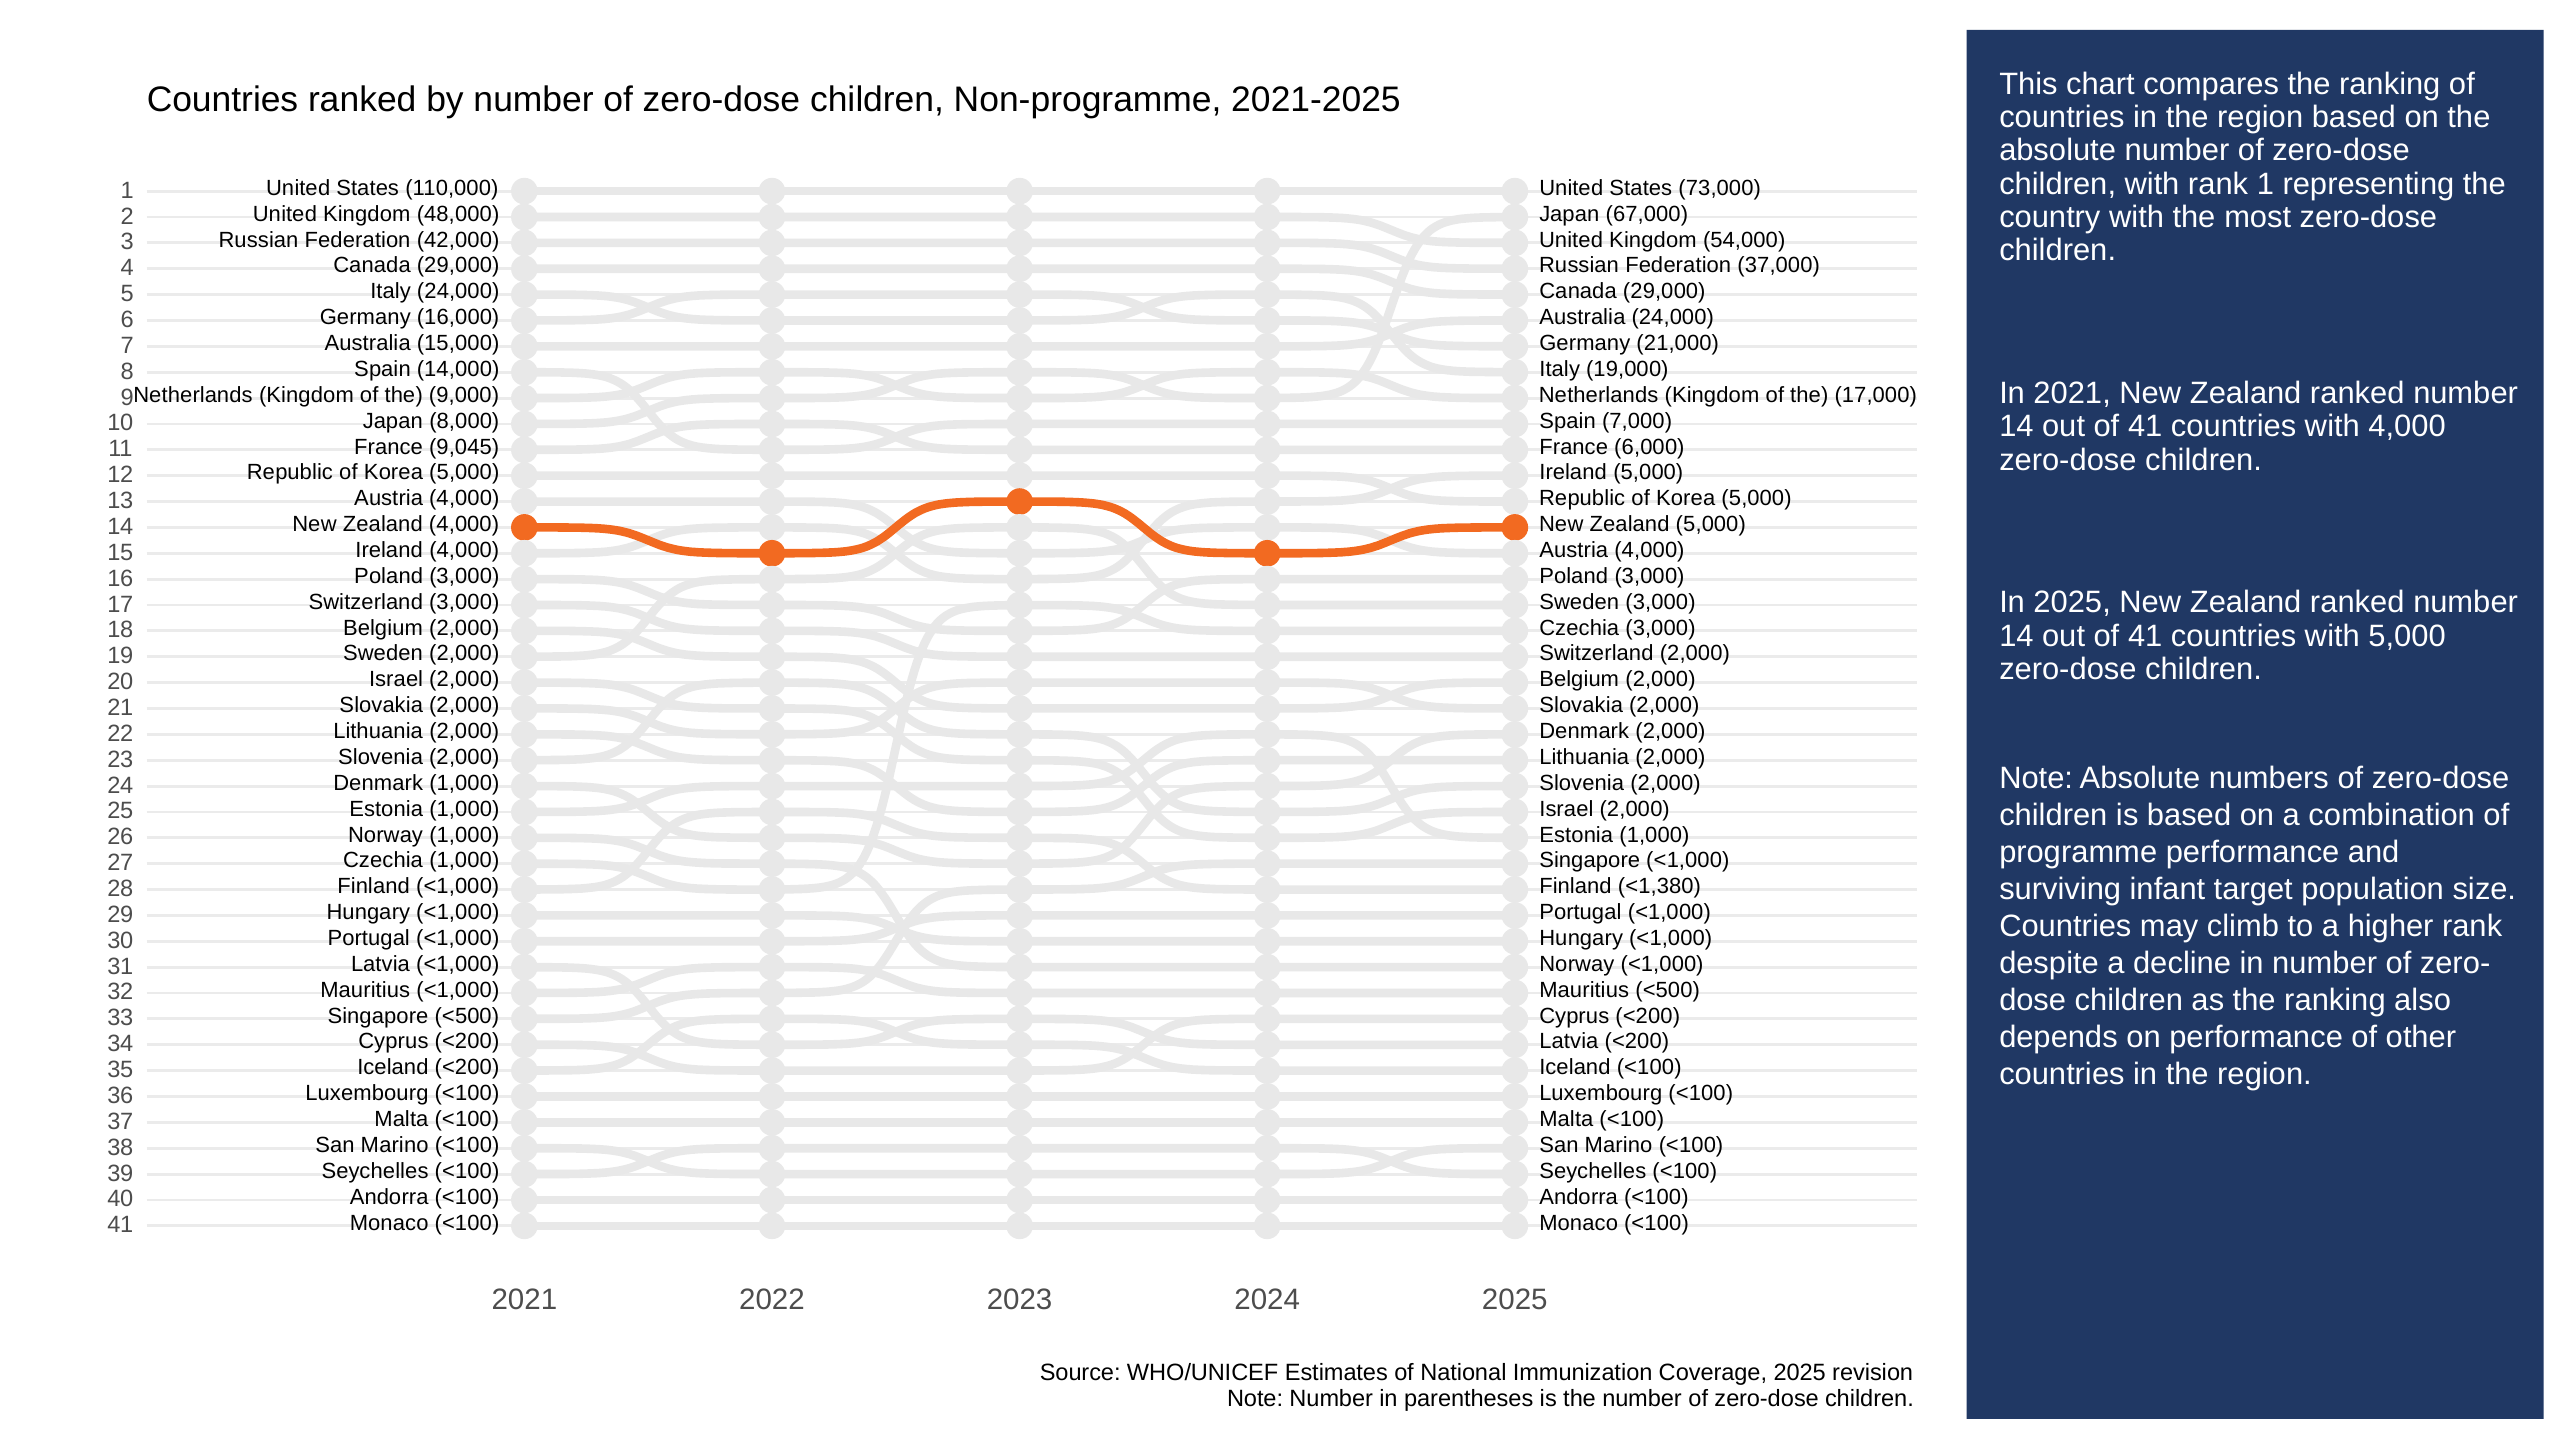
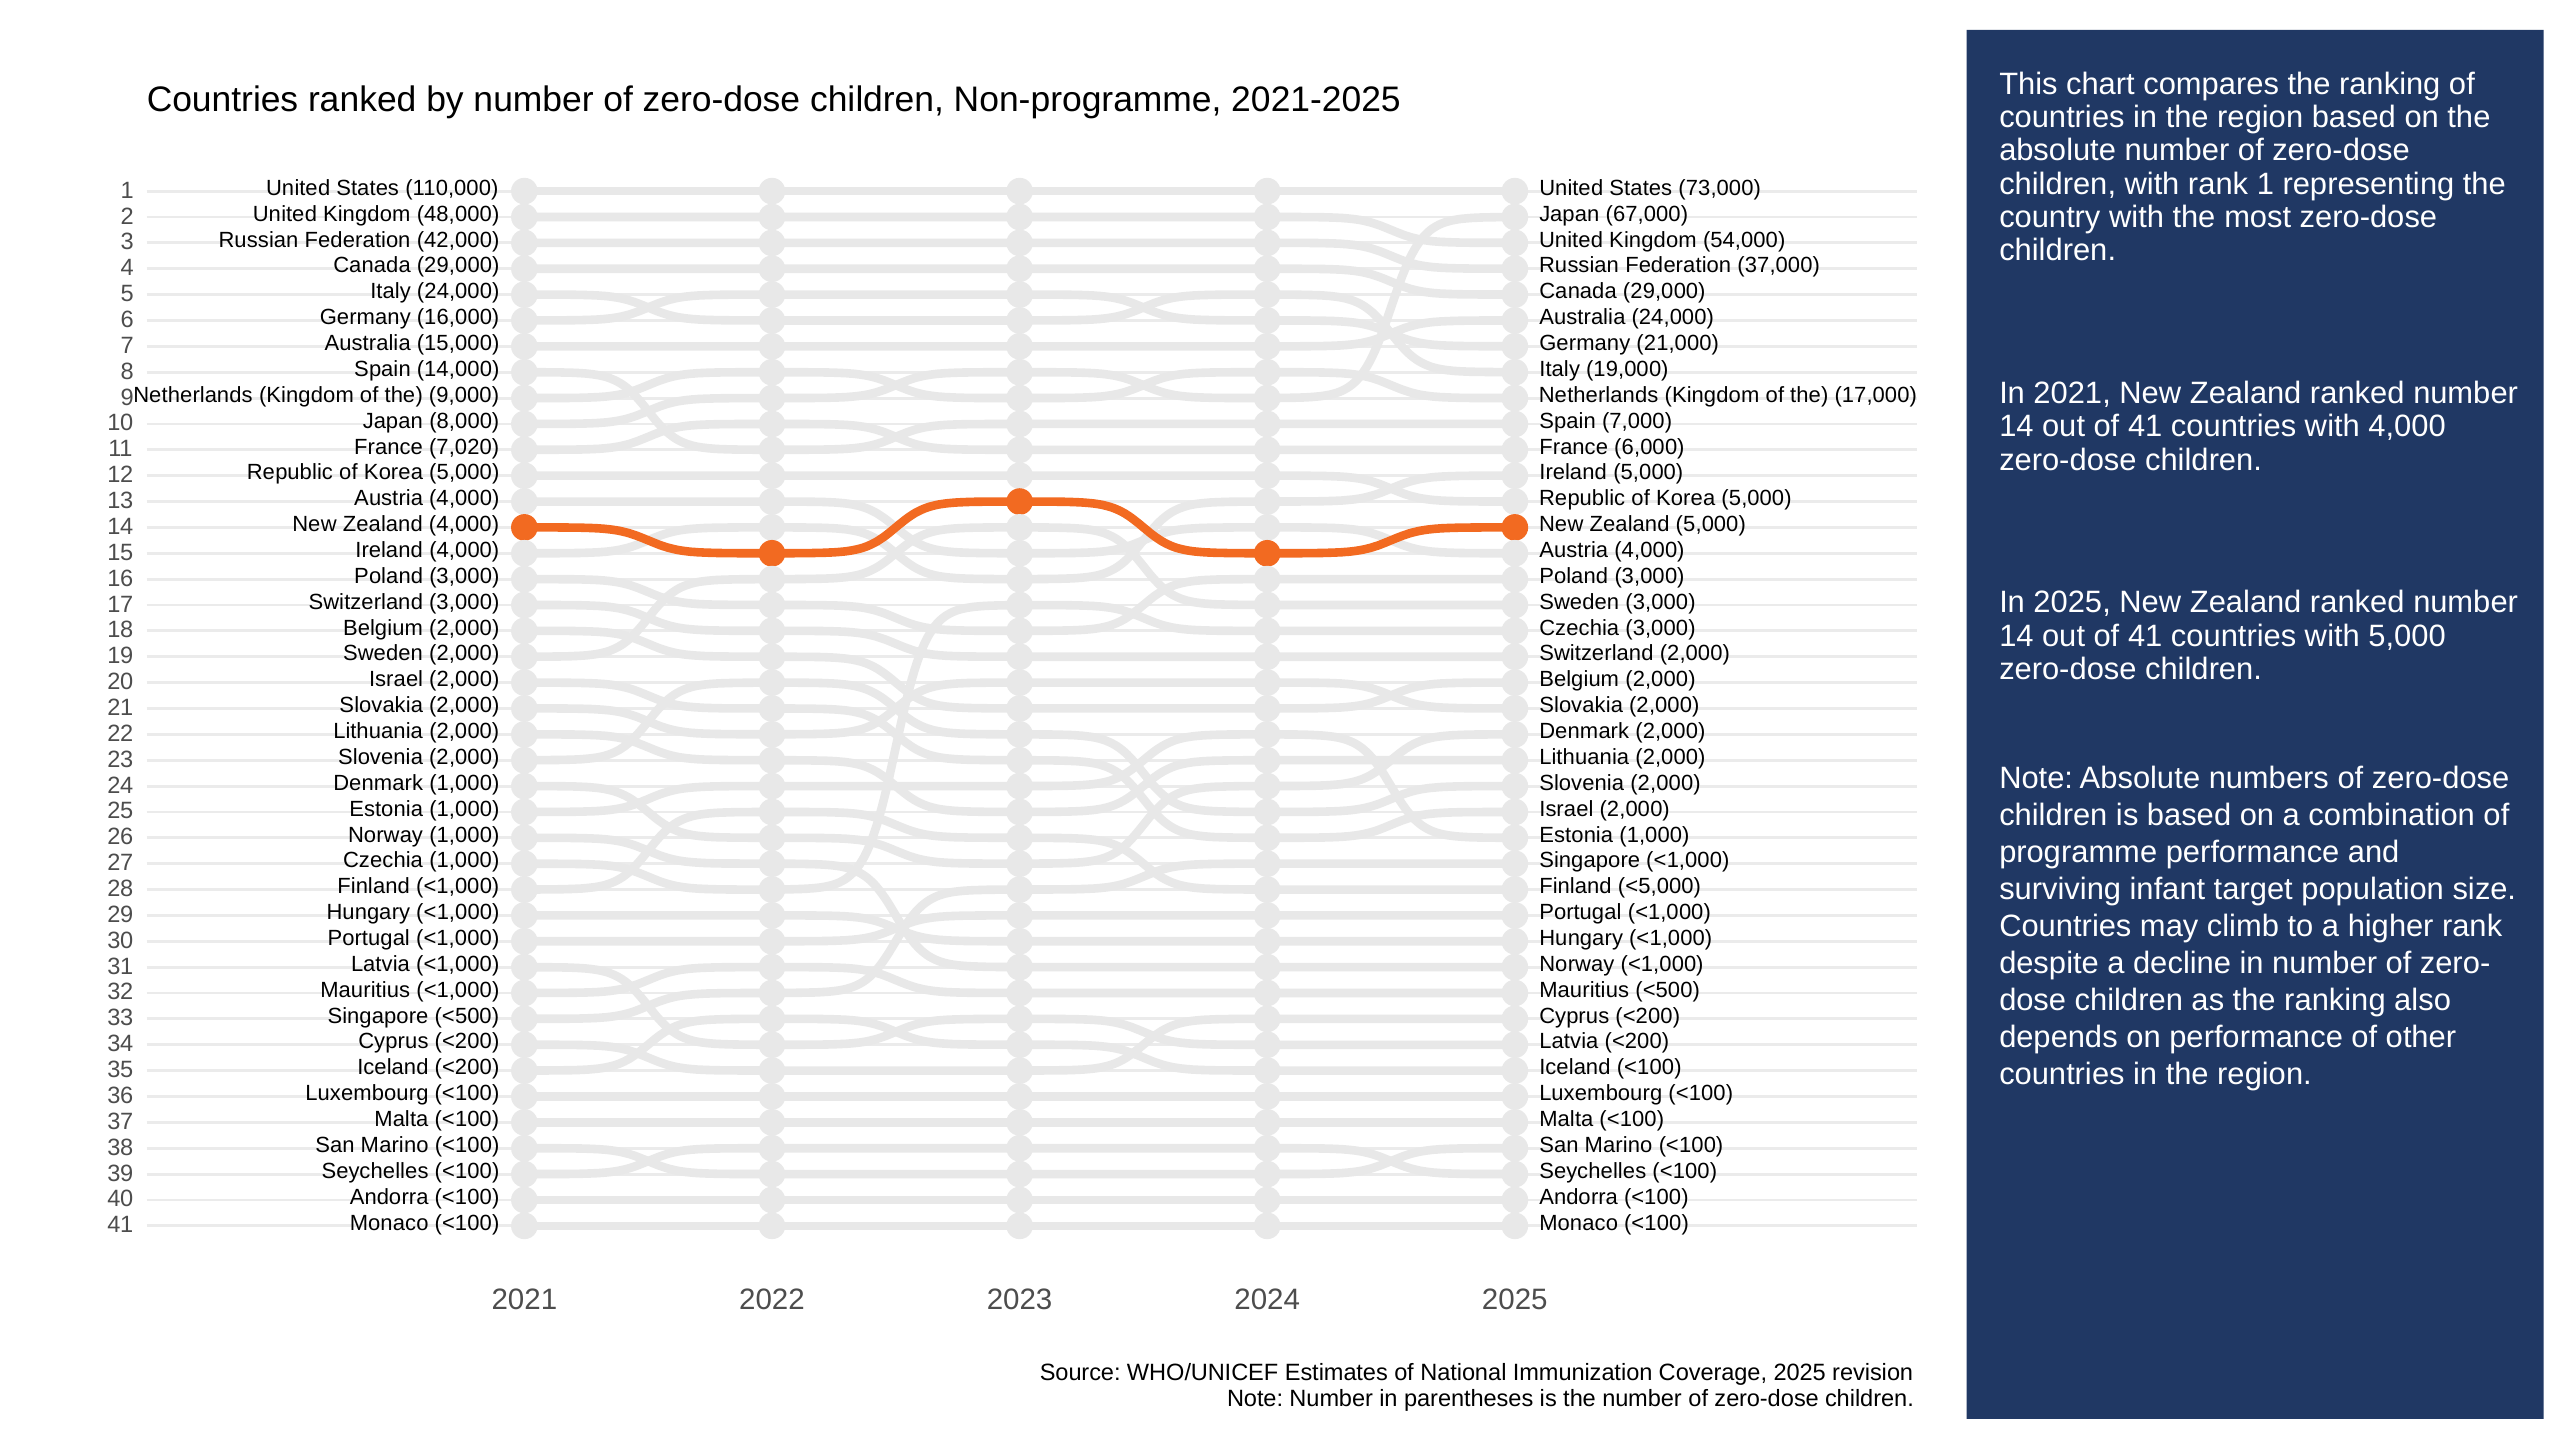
9,045: 9,045 -> 7,020
<1,380: <1,380 -> <5,000
